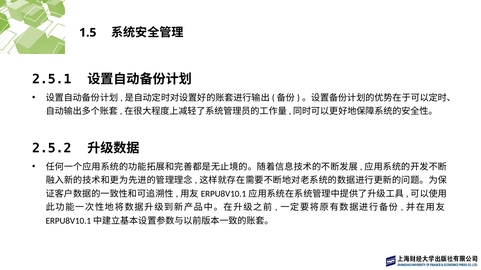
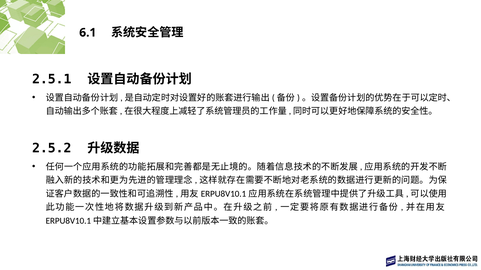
1.5: 1.5 -> 6.1
